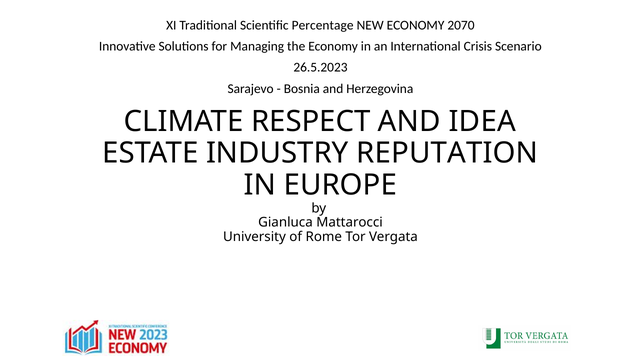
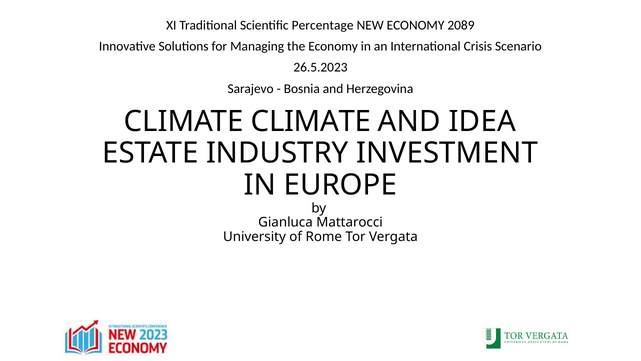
2070: 2070 -> 2089
CLIMATE RESPECT: RESPECT -> CLIMATE
REPUTATION: REPUTATION -> INVESTMENT
